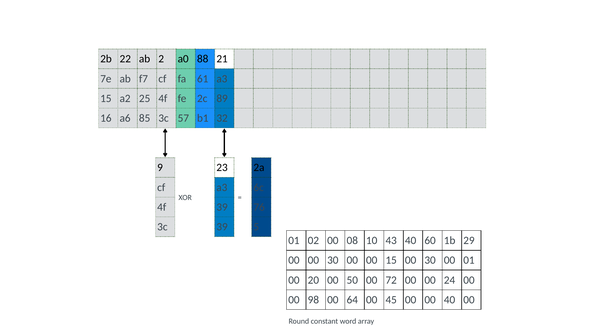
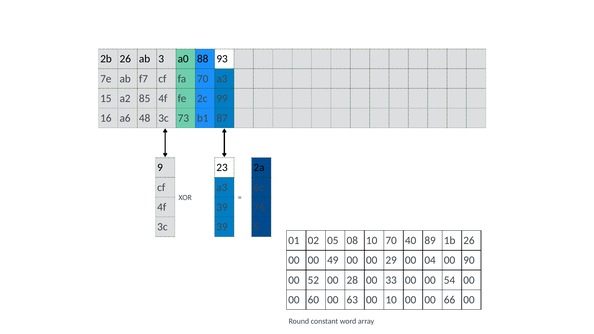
2b 22: 22 -> 26
2: 2 -> 3
21: 21 -> 93
fa 61: 61 -> 70
25: 25 -> 85
89: 89 -> 99
85: 85 -> 48
57: 57 -> 73
32: 32 -> 87
02 00: 00 -> 05
10 43: 43 -> 70
60: 60 -> 89
1b 29: 29 -> 26
00 00 30: 30 -> 49
00 15: 15 -> 29
30 at (430, 260): 30 -> 04
00 01: 01 -> 90
20: 20 -> 52
50: 50 -> 28
72: 72 -> 33
24: 24 -> 54
98: 98 -> 60
64: 64 -> 63
00 45: 45 -> 10
00 40: 40 -> 66
